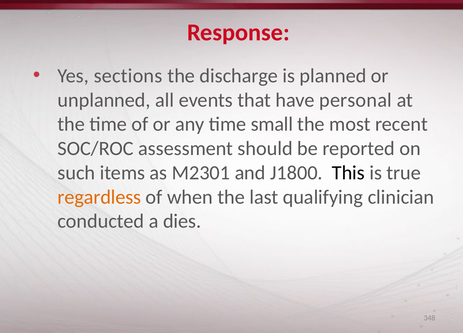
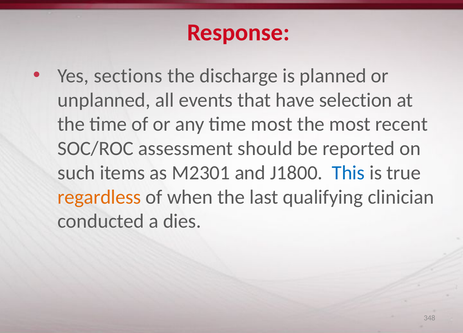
personal: personal -> selection
time small: small -> most
This colour: black -> blue
